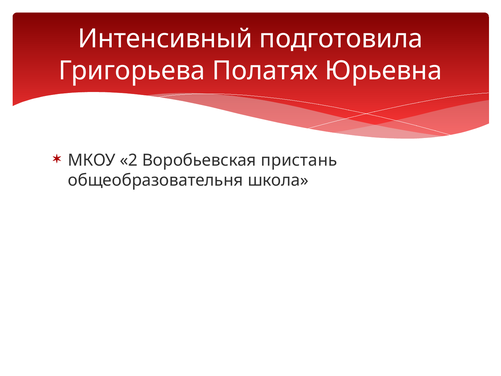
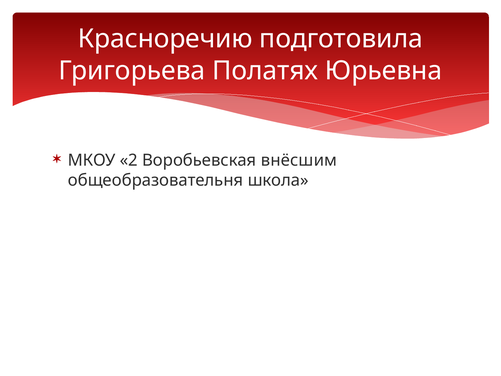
Интенсивный: Интенсивный -> Красноречию
пристань: пристань -> внёсшим
